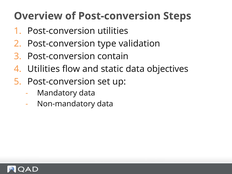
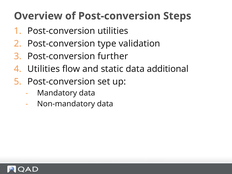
contain: contain -> further
objectives: objectives -> additional
